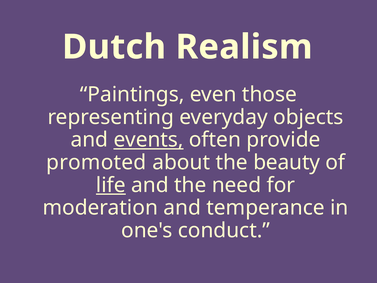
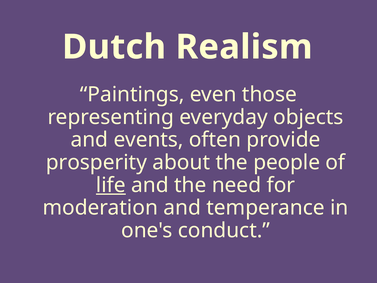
events underline: present -> none
promoted: promoted -> prosperity
beauty: beauty -> people
